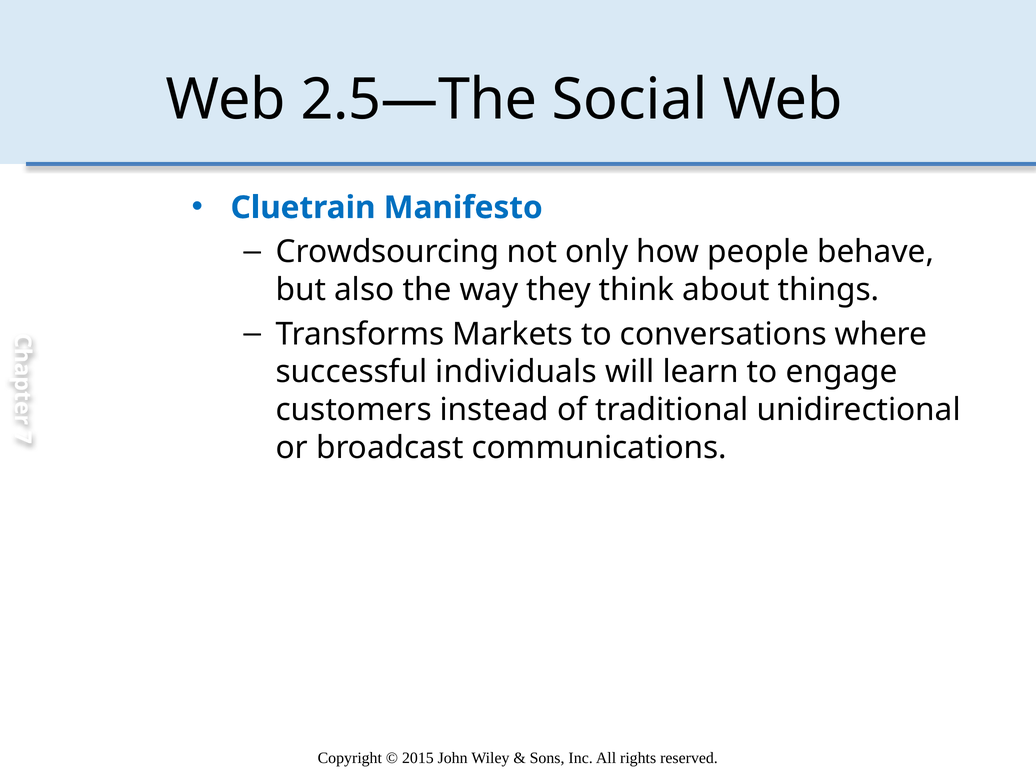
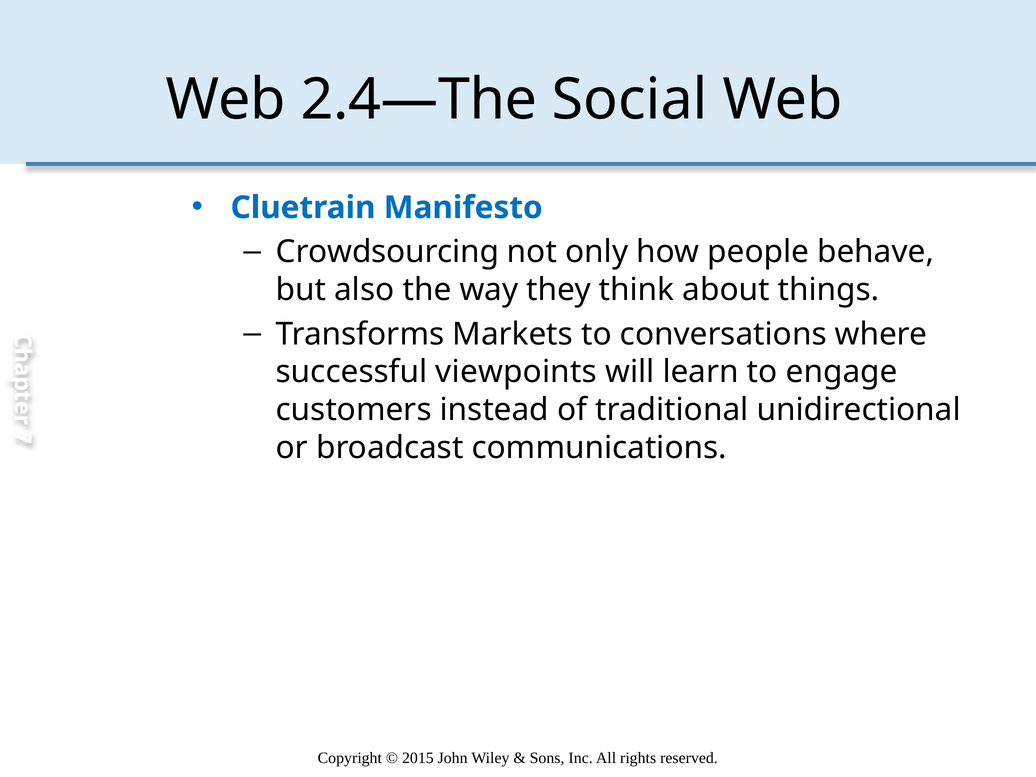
2.5—The: 2.5—The -> 2.4—The
individuals: individuals -> viewpoints
